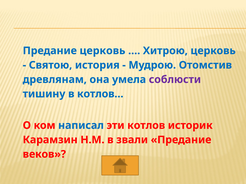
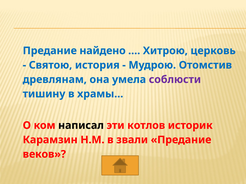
Предание церковь: церковь -> найдено
котлов…: котлов… -> храмы…
написал colour: blue -> black
